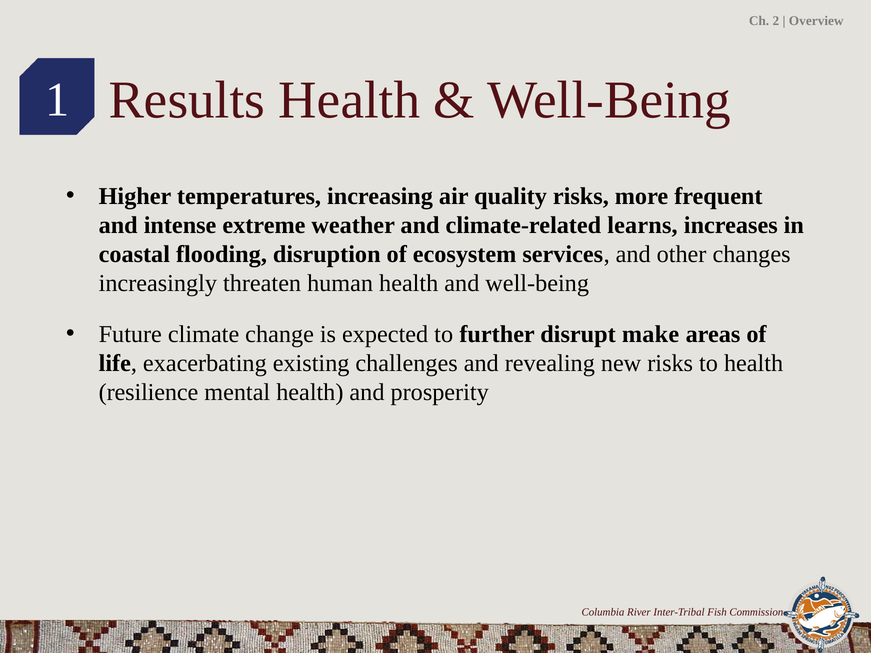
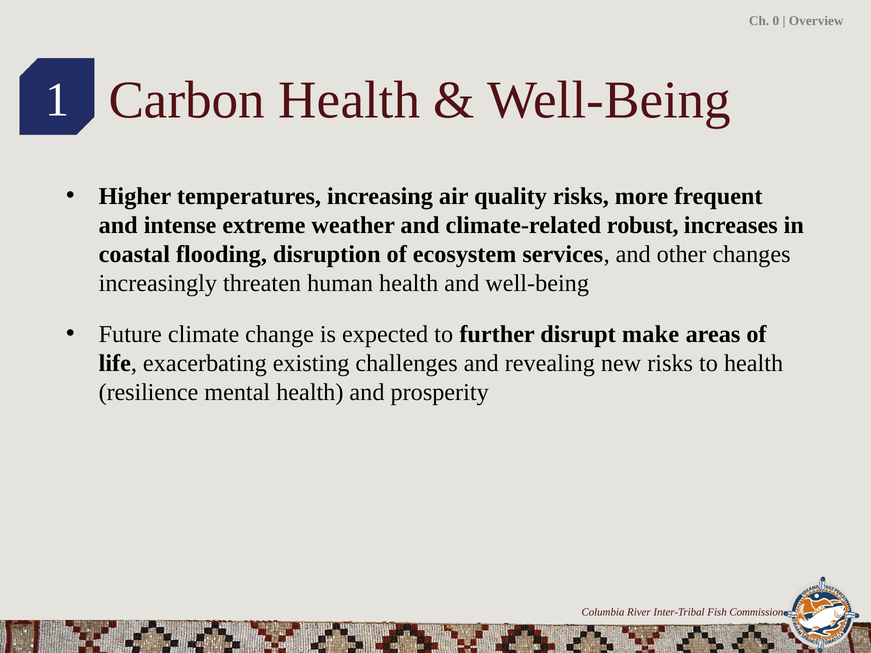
2: 2 -> 0
Results: Results -> Carbon
learns: learns -> robust
